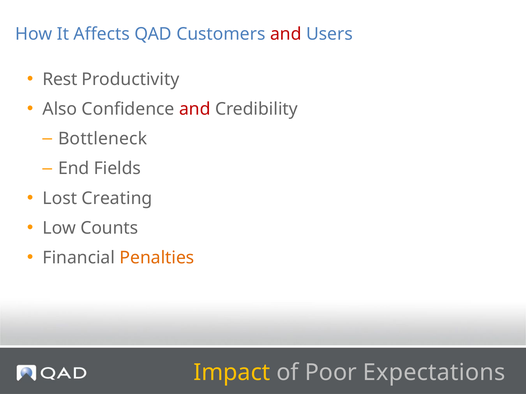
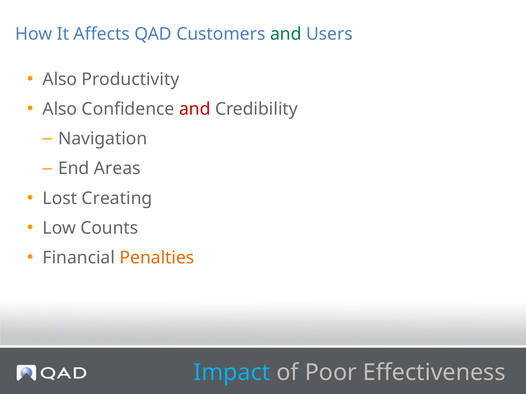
and at (286, 34) colour: red -> green
Rest at (60, 79): Rest -> Also
Bottleneck: Bottleneck -> Navigation
Fields: Fields -> Areas
Impact colour: yellow -> light blue
Expectations: Expectations -> Effectiveness
